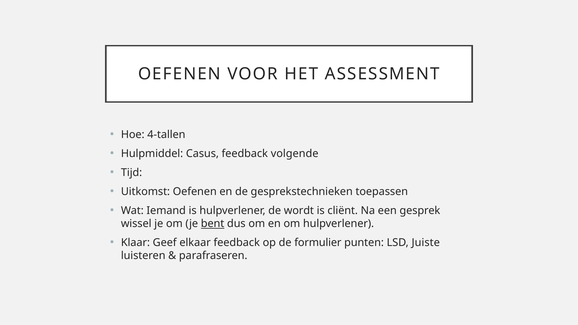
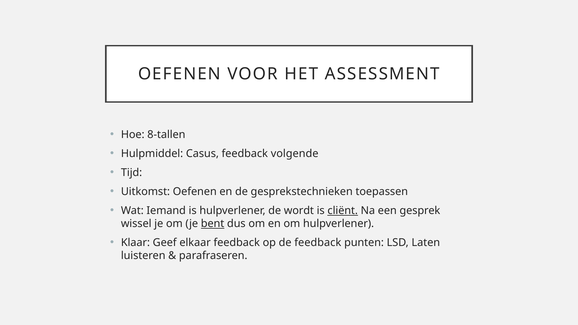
4-tallen: 4-tallen -> 8-tallen
cliënt underline: none -> present
de formulier: formulier -> feedback
Juiste: Juiste -> Laten
